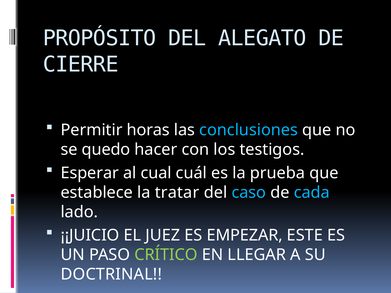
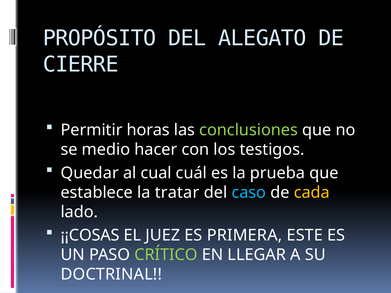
conclusiones colour: light blue -> light green
quedo: quedo -> medio
Esperar: Esperar -> Quedar
cada colour: light blue -> yellow
¡¡JUICIO: ¡¡JUICIO -> ¡¡COSAS
EMPEZAR: EMPEZAR -> PRIMERA
